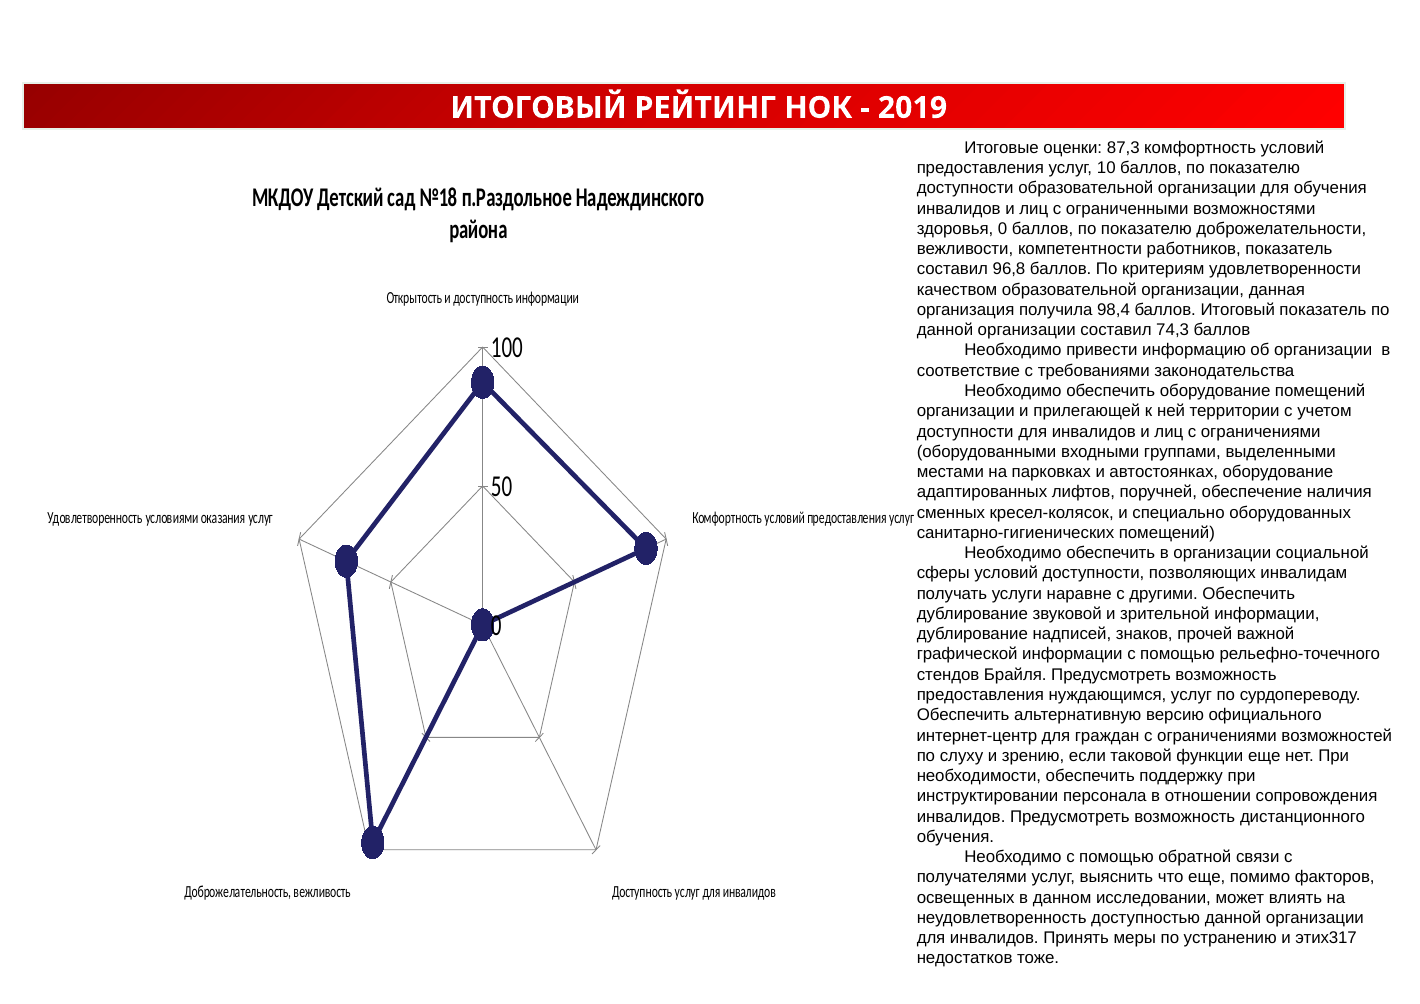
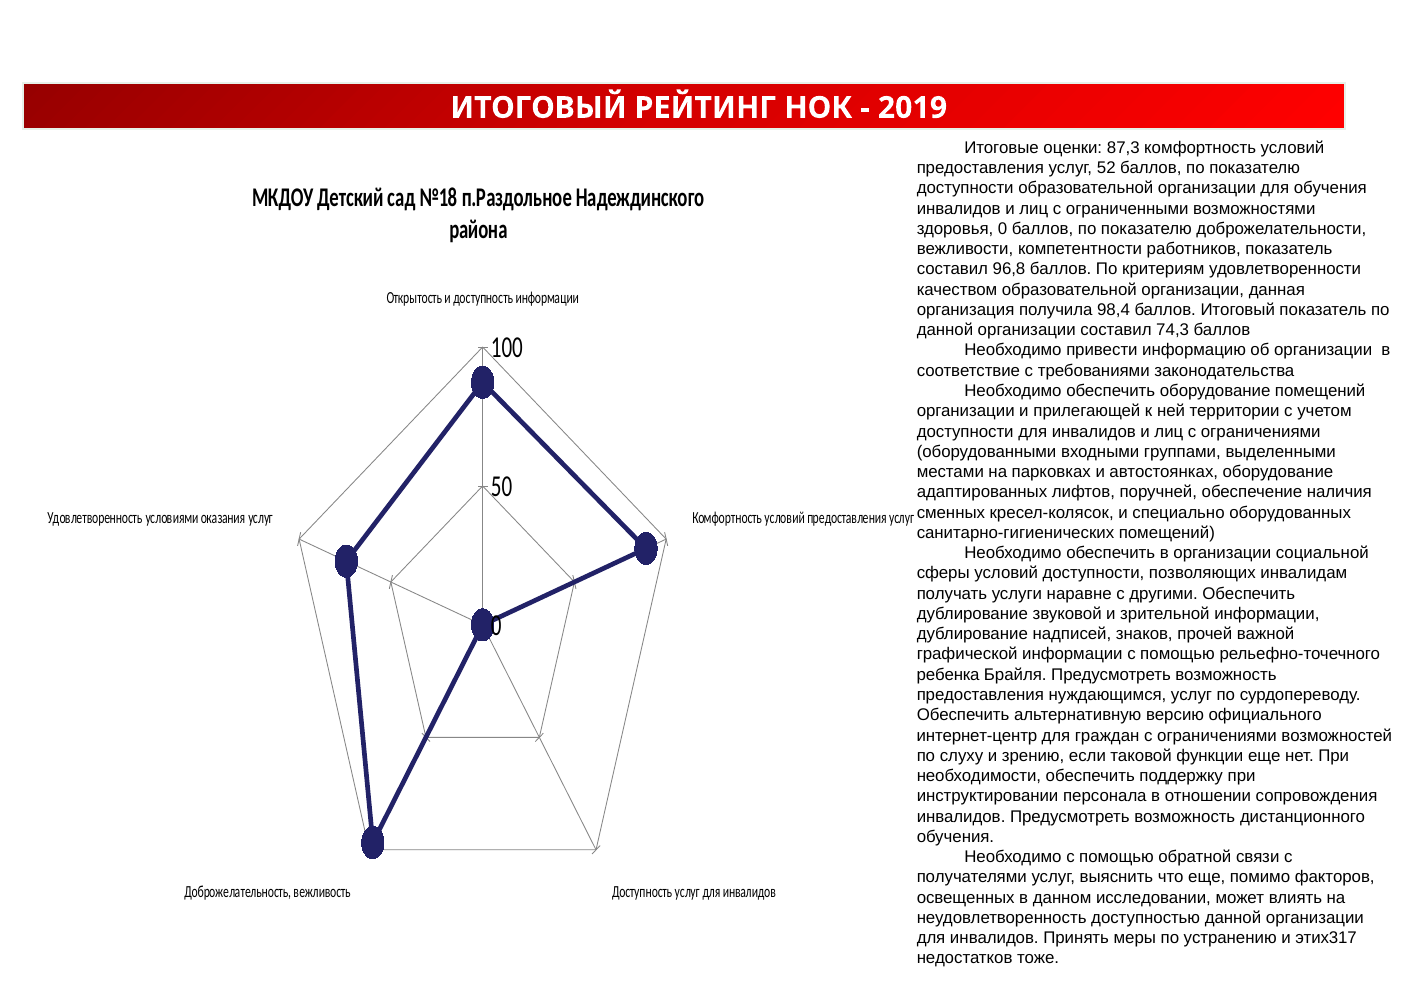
10: 10 -> 52
стендов: стендов -> ребенка
